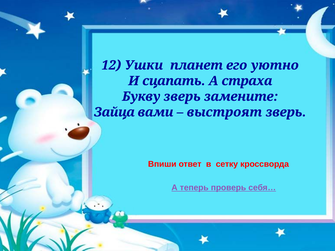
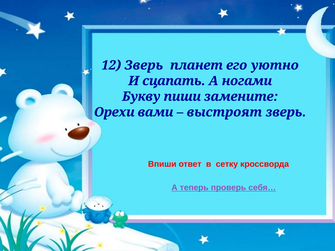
12 Ушки: Ушки -> Зверь
страха: страха -> ногами
Букву зверь: зверь -> пиши
Зайца: Зайца -> Орехи
